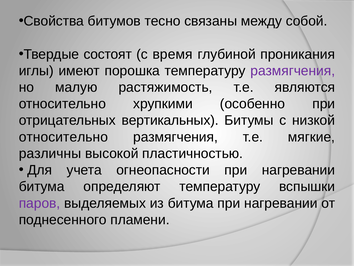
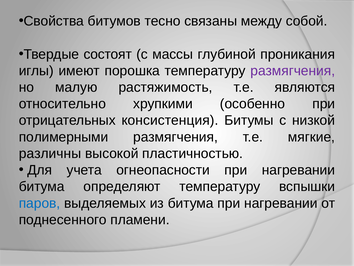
время: время -> массы
вертикальных: вертикальных -> консистенция
относительно at (63, 137): относительно -> полимерными
паров colour: purple -> blue
